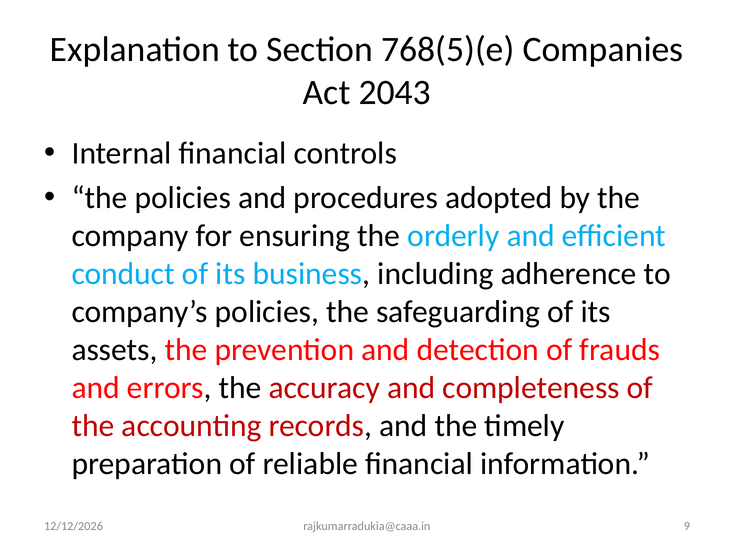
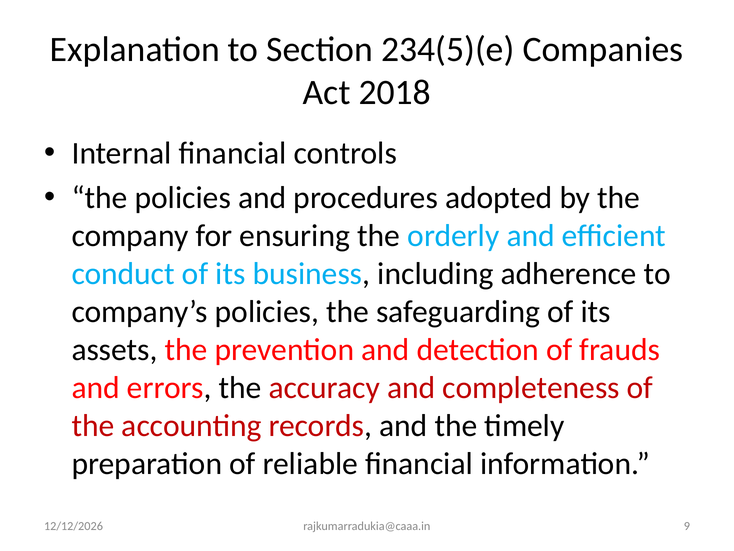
768(5)(e: 768(5)(e -> 234(5)(e
2043: 2043 -> 2018
